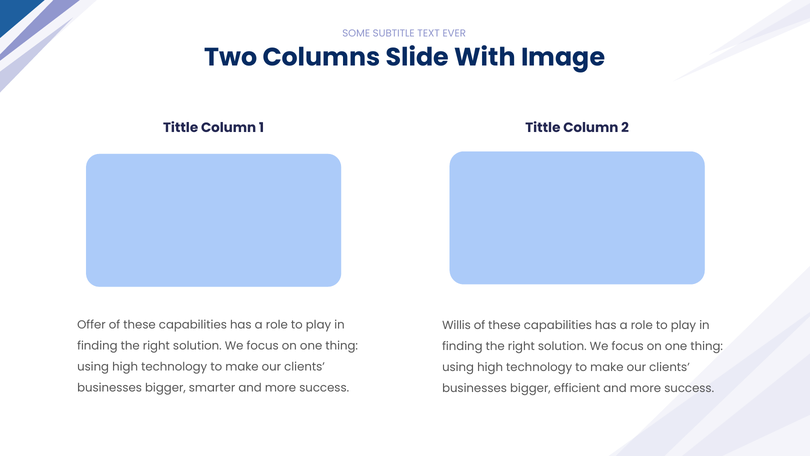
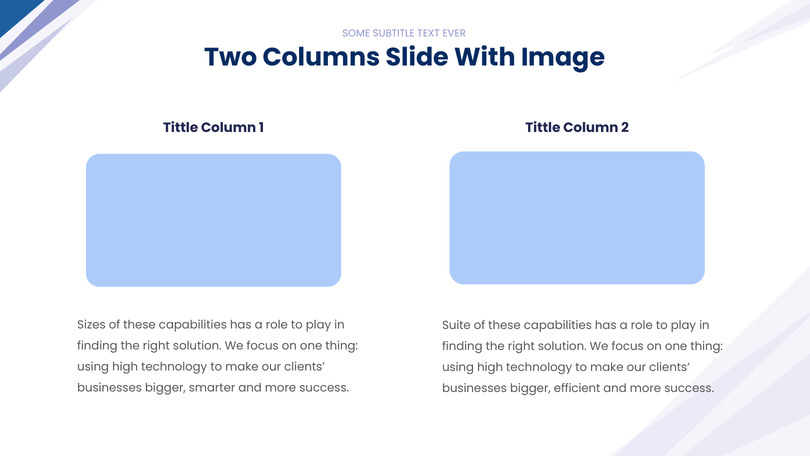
Offer: Offer -> Sizes
Willis: Willis -> Suite
